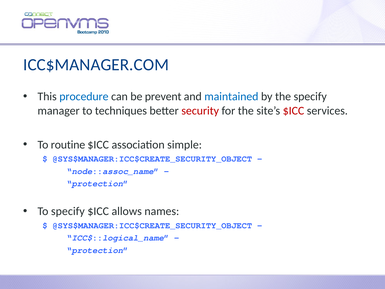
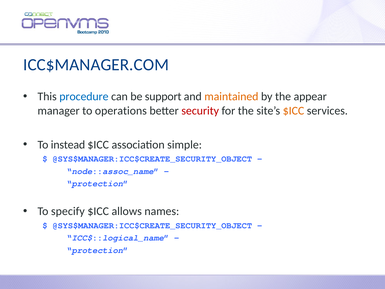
prevent: prevent -> support
maintained colour: blue -> orange
the specify: specify -> appear
techniques: techniques -> operations
$ICC at (294, 111) colour: red -> orange
routine: routine -> instead
